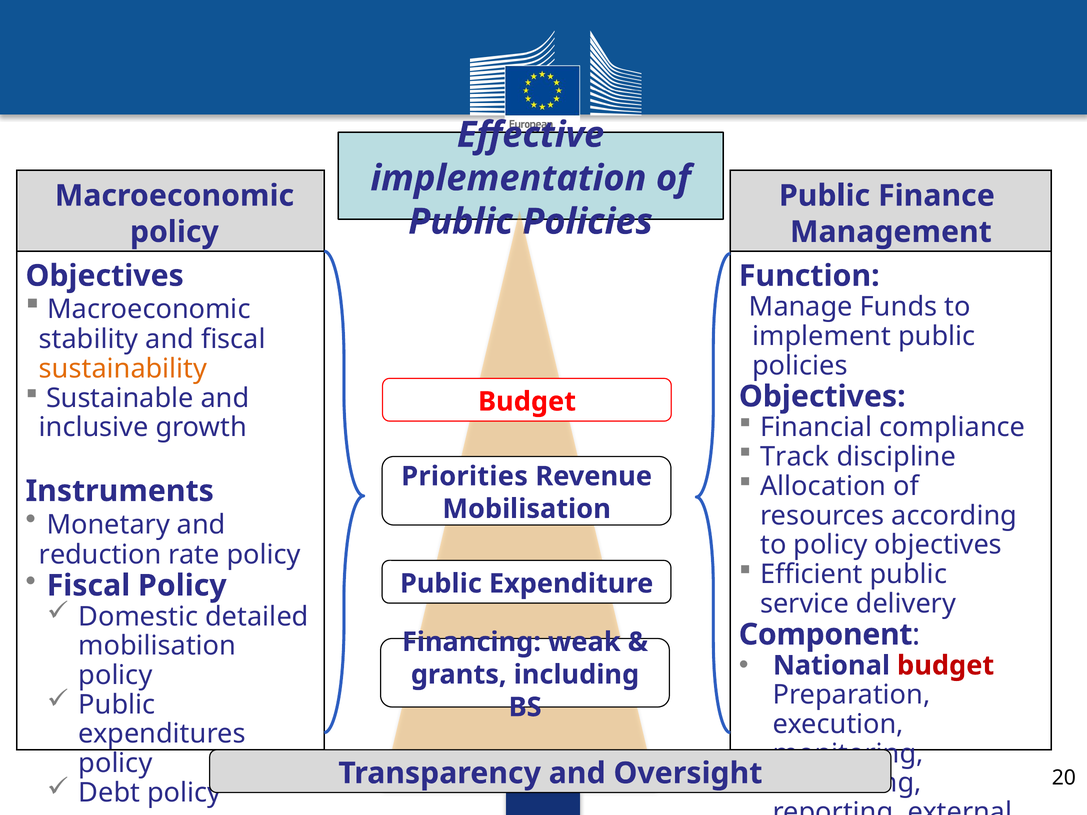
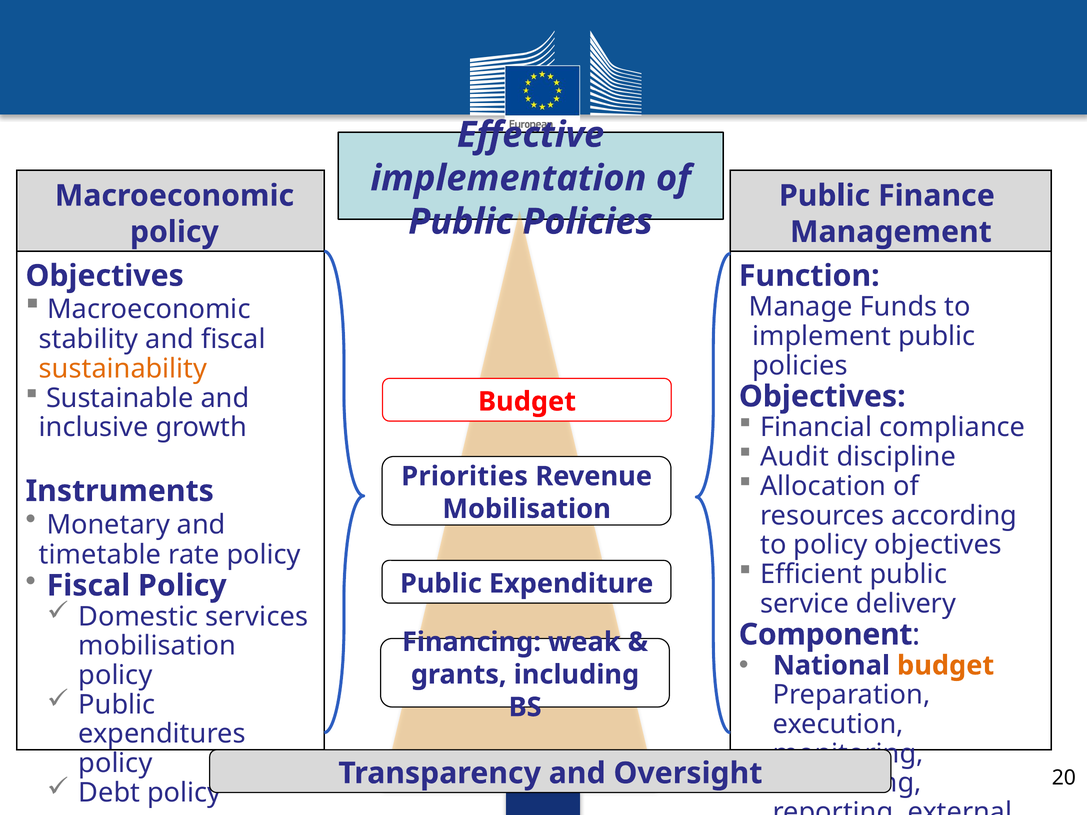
Track at (795, 457): Track -> Audit
reduction: reduction -> timetable
detailed: detailed -> services
budget at (946, 666) colour: red -> orange
